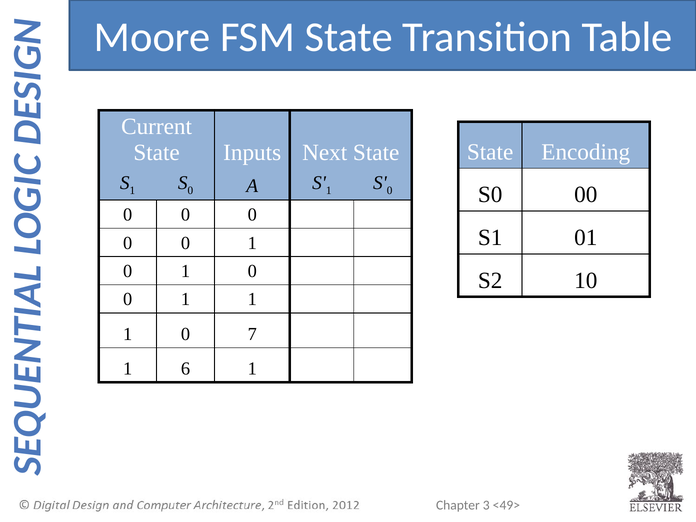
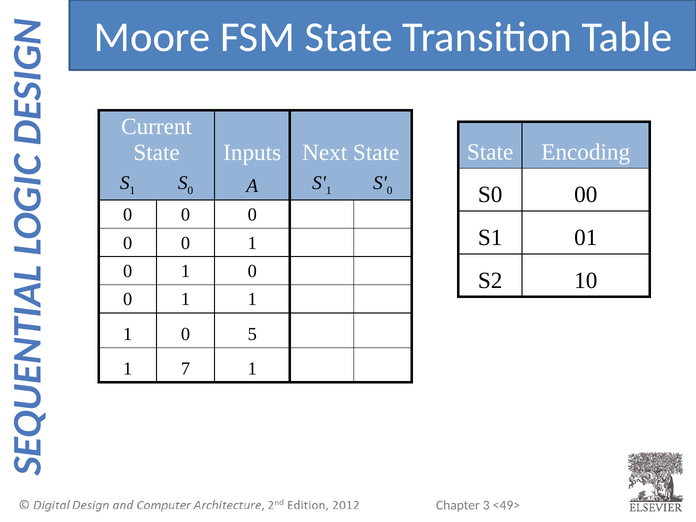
7: 7 -> 5
6: 6 -> 7
